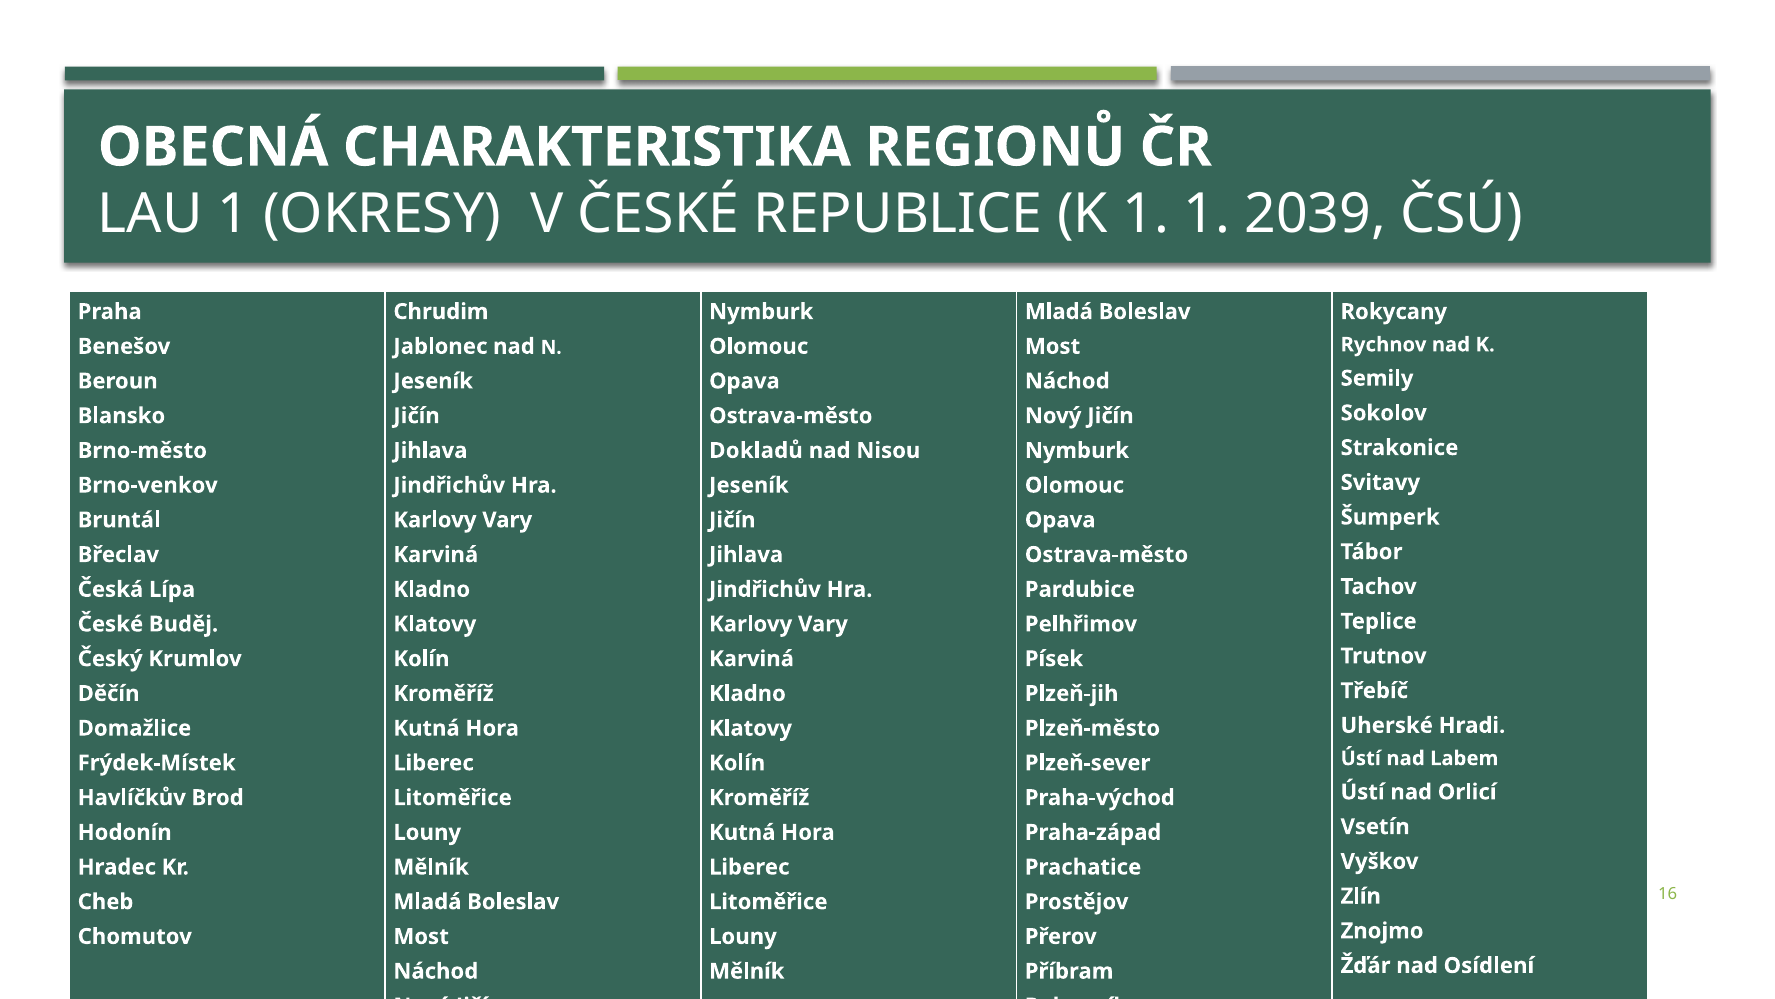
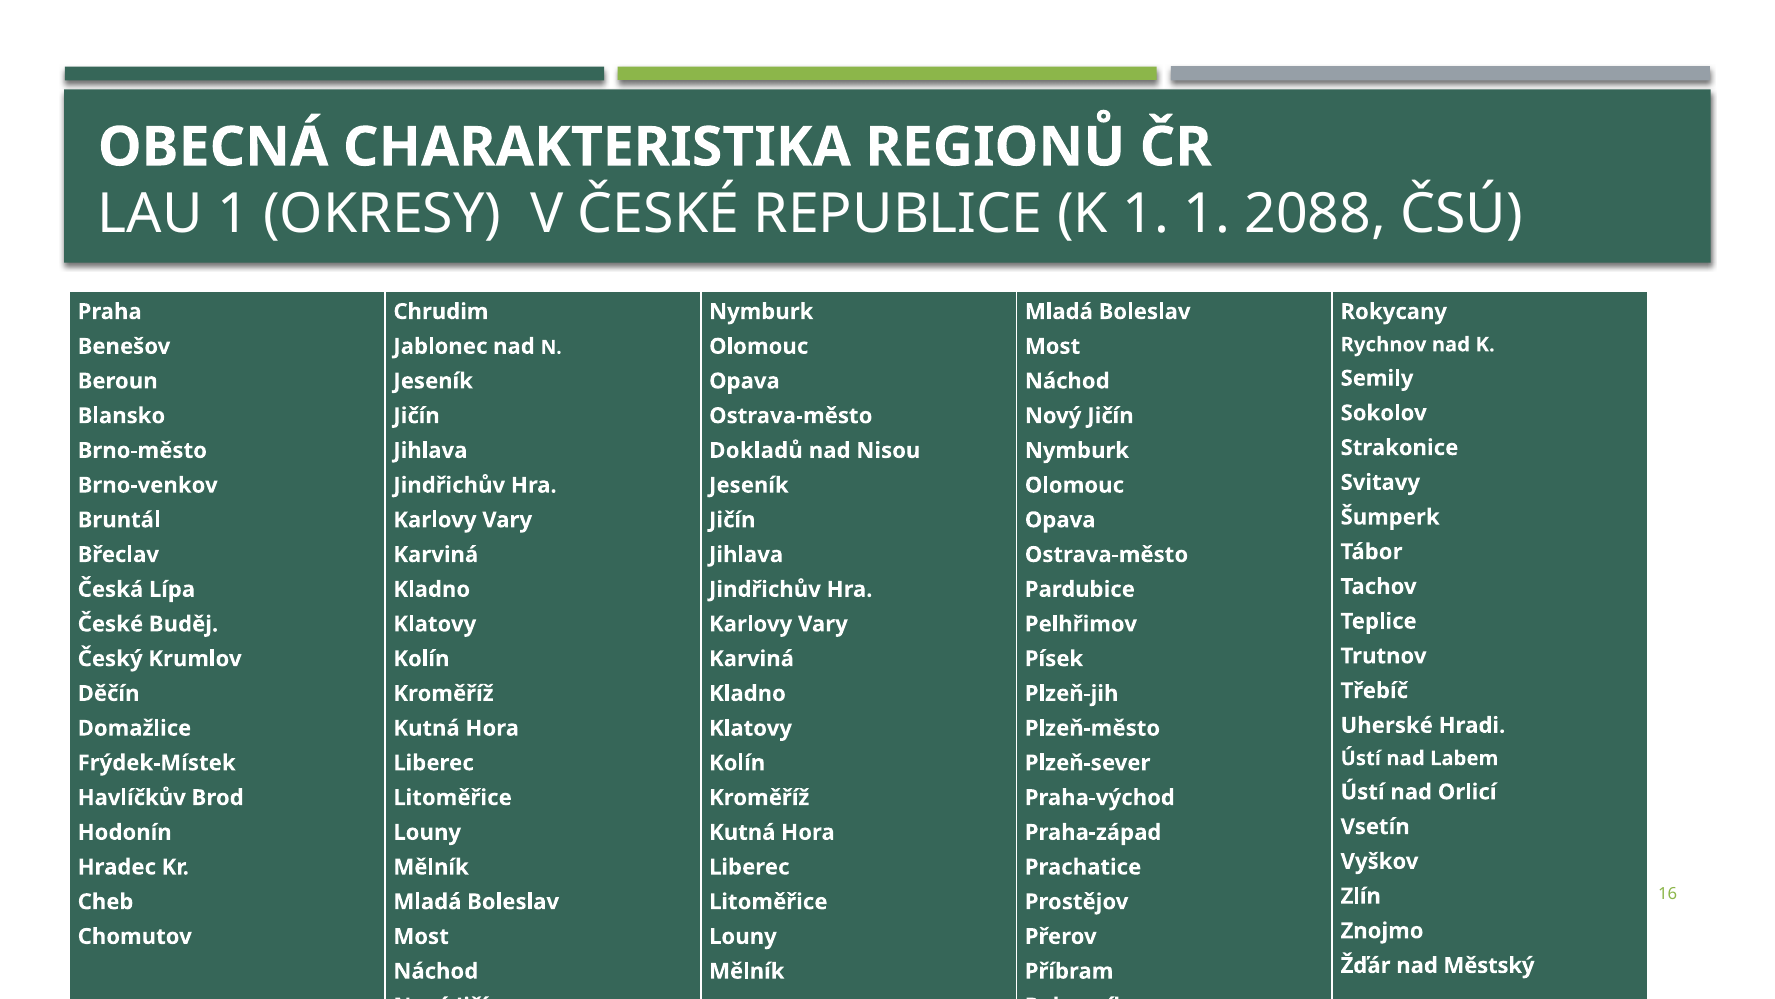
2039: 2039 -> 2088
Osídlení: Osídlení -> Městský
